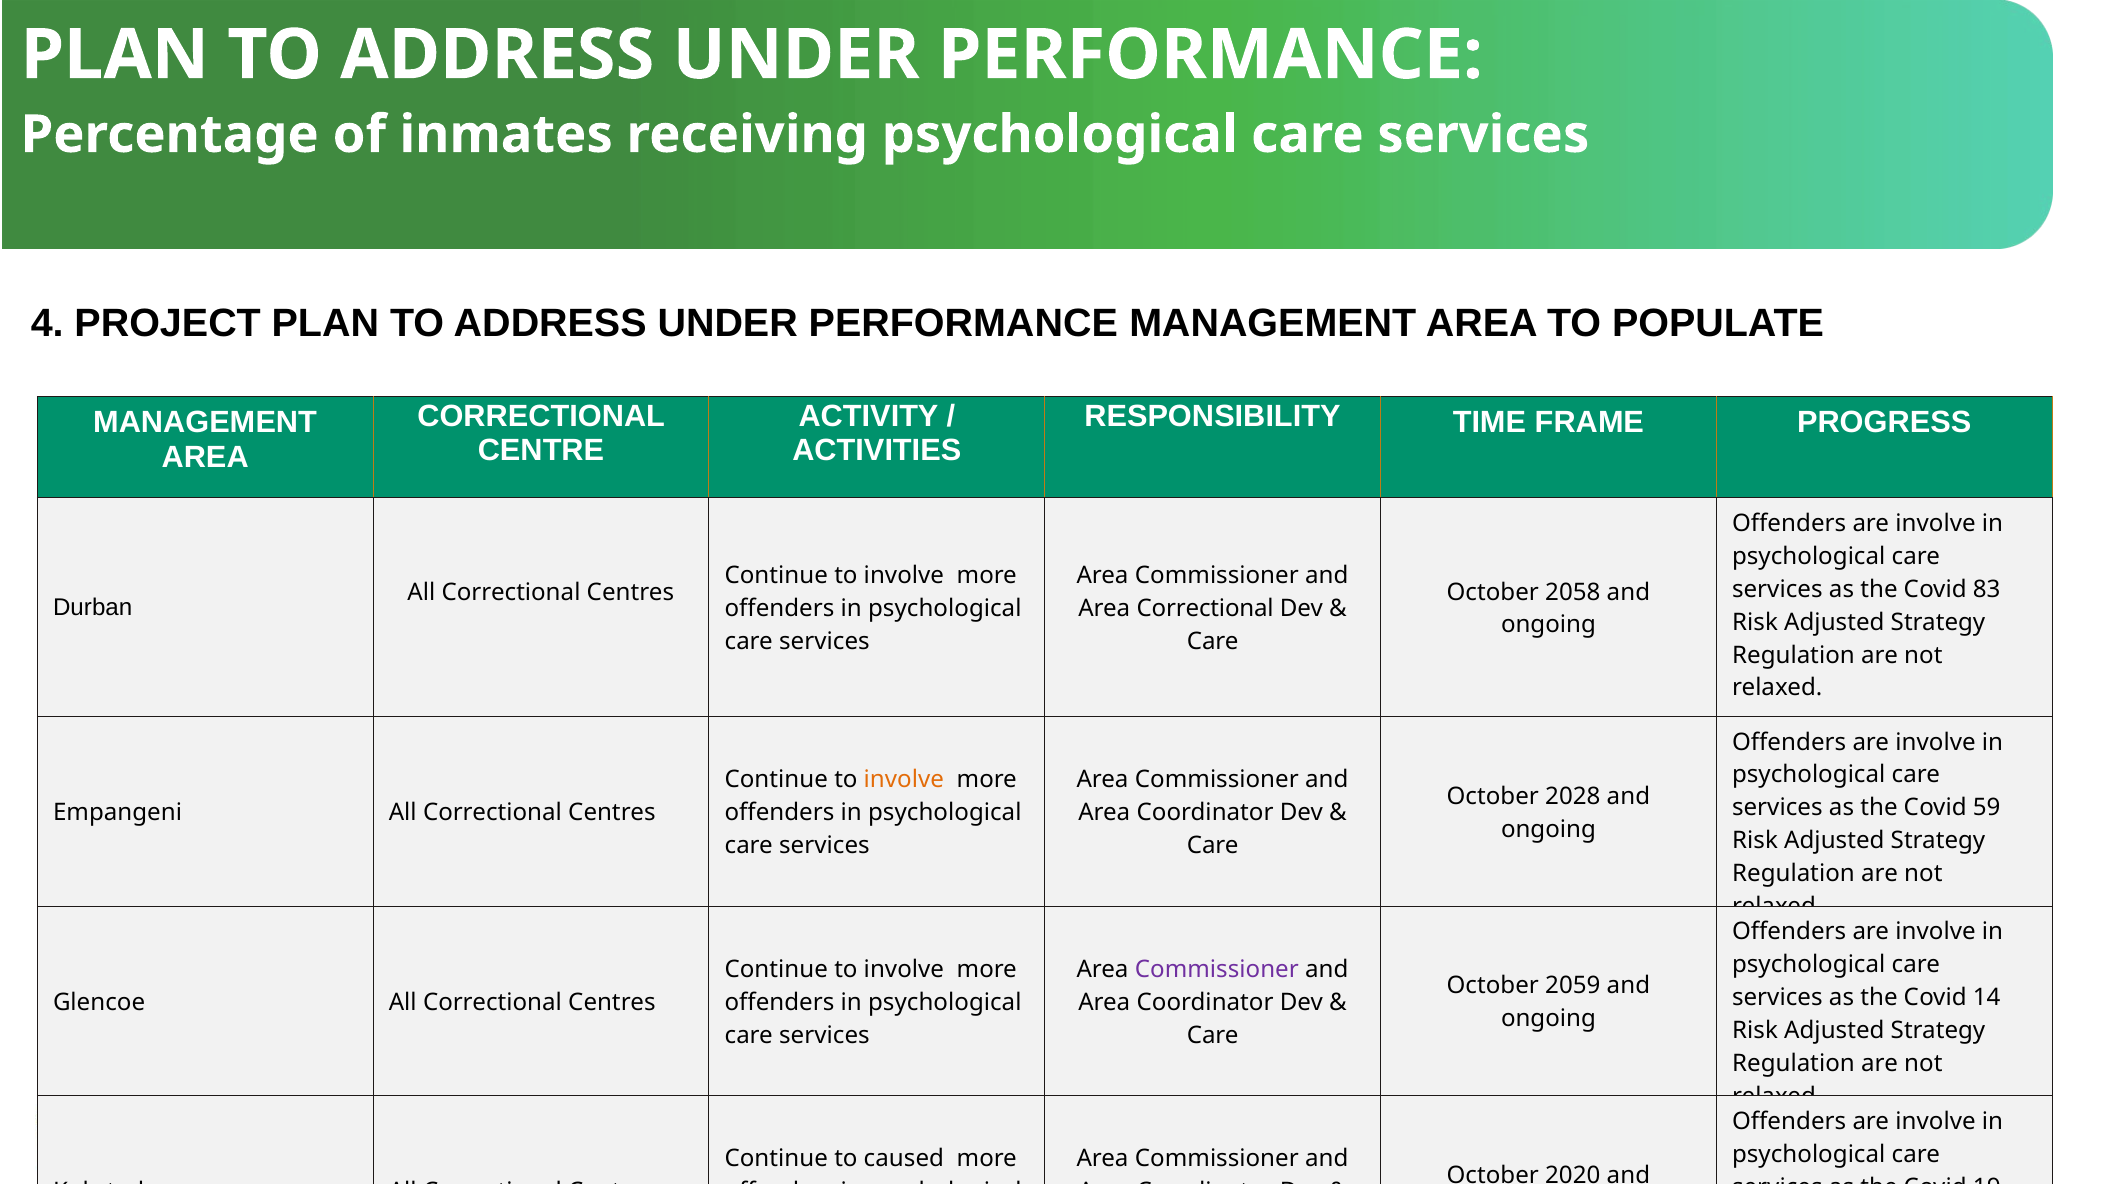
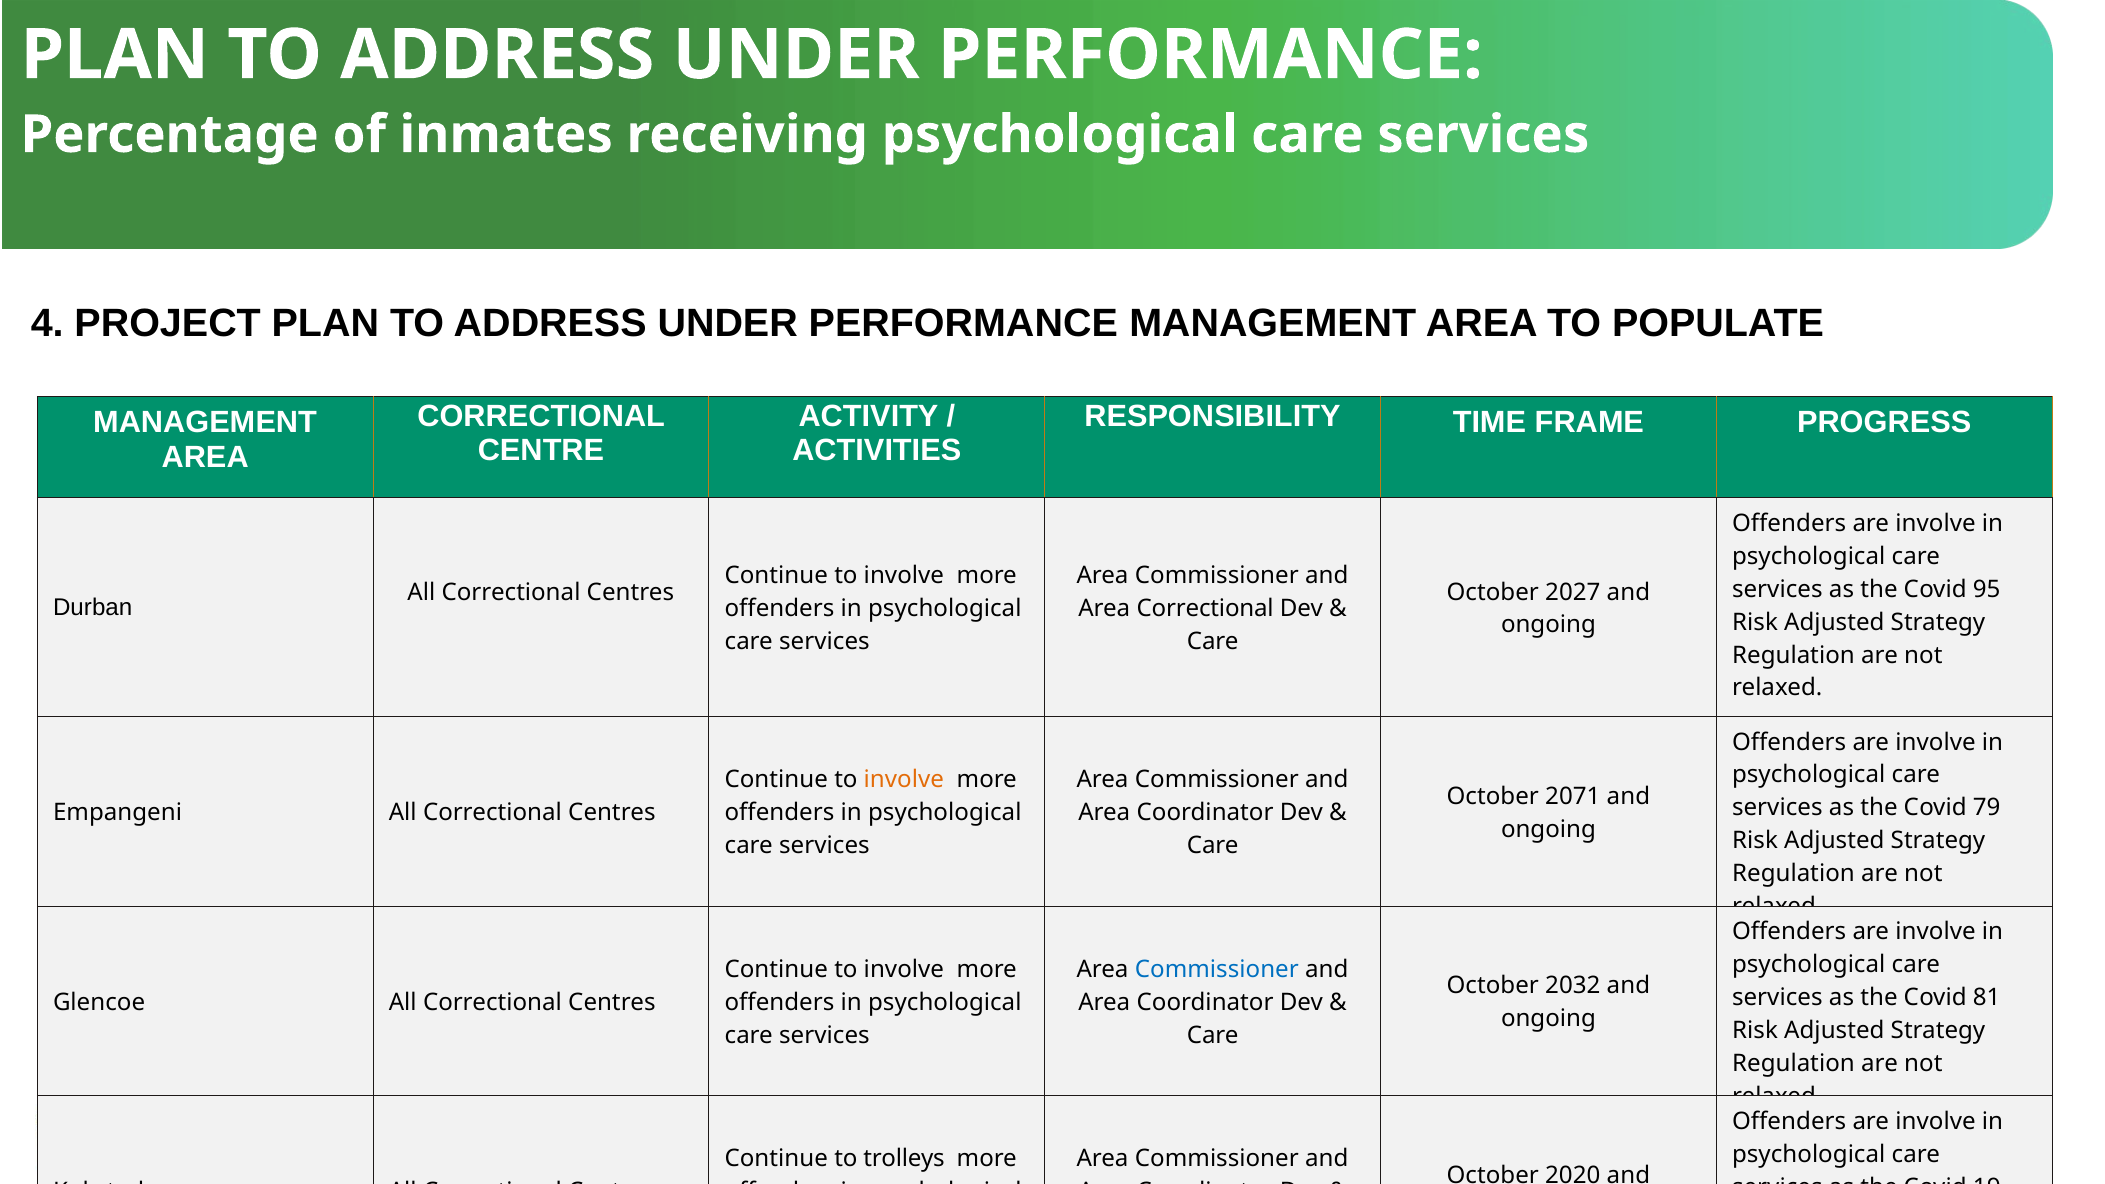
83: 83 -> 95
2058: 2058 -> 2027
2028: 2028 -> 2071
59: 59 -> 79
Commissioner at (1217, 969) colour: purple -> blue
2059: 2059 -> 2032
14: 14 -> 81
caused: caused -> trolleys
